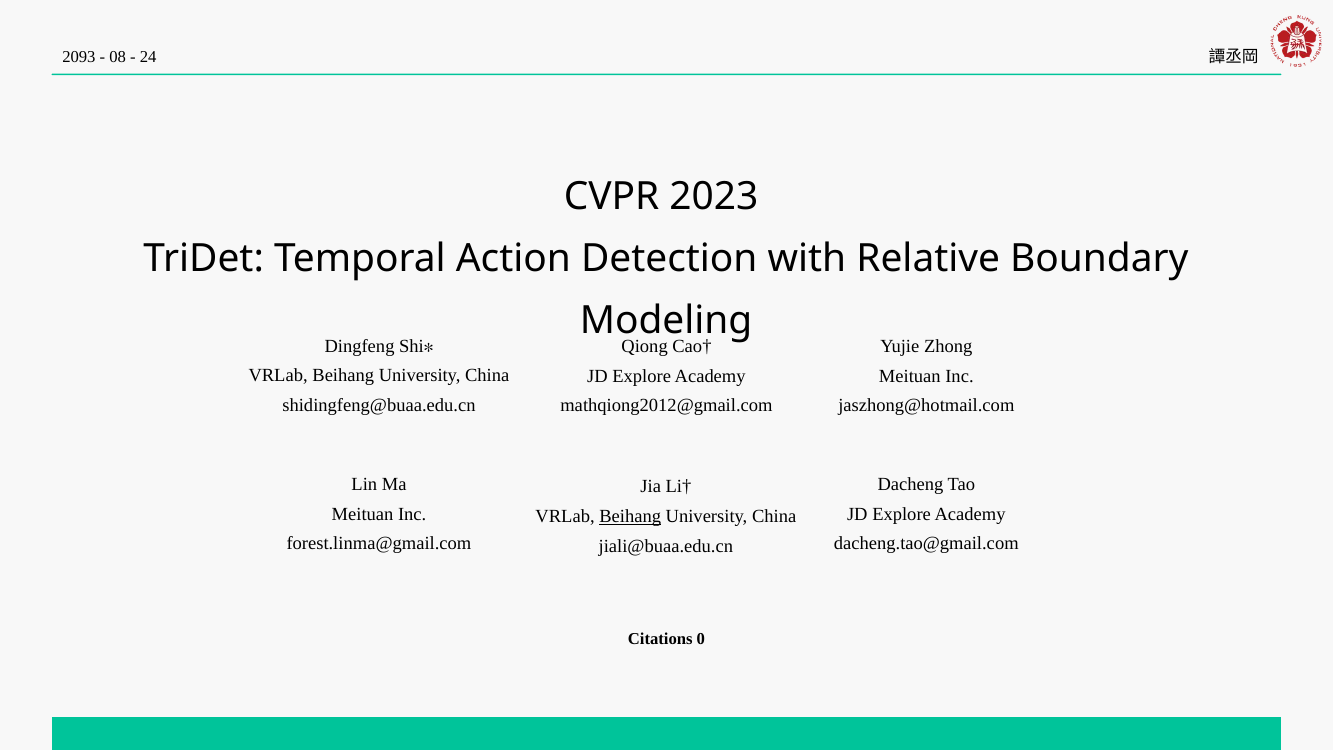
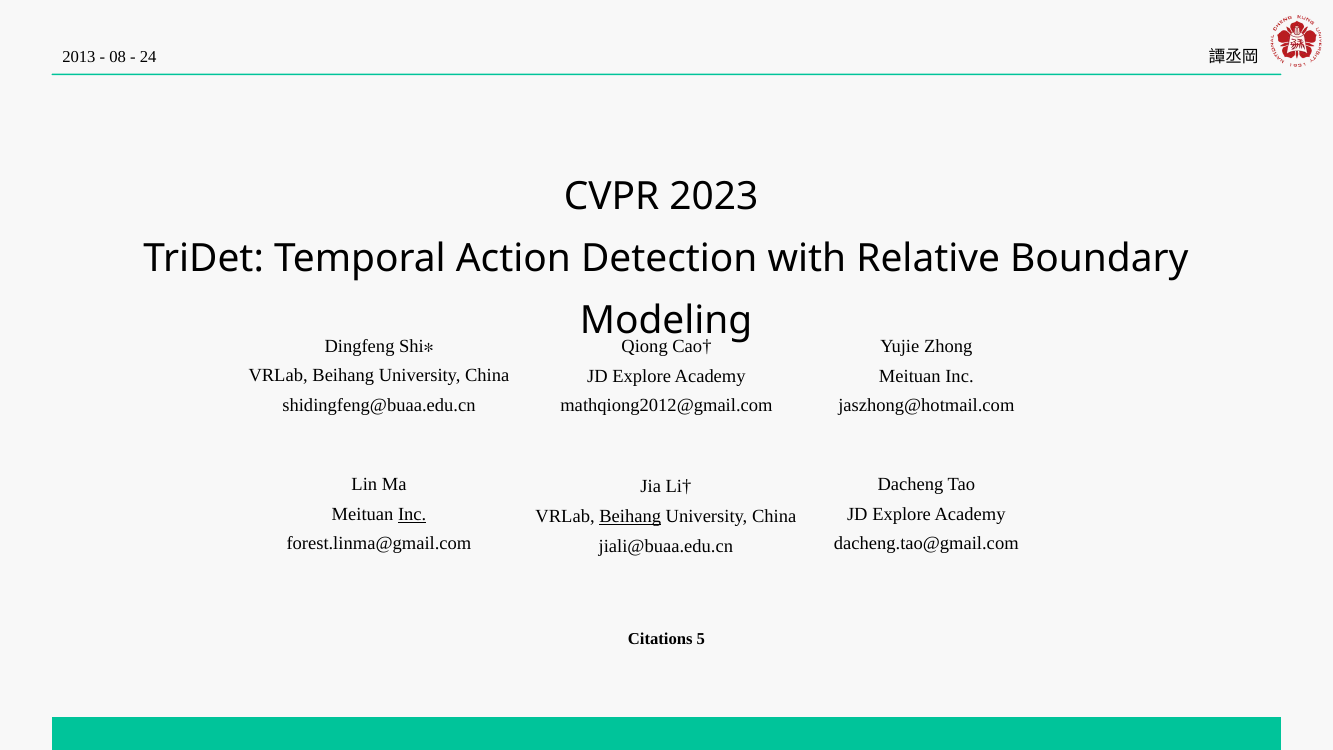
2093: 2093 -> 2013
Inc at (412, 514) underline: none -> present
0: 0 -> 5
